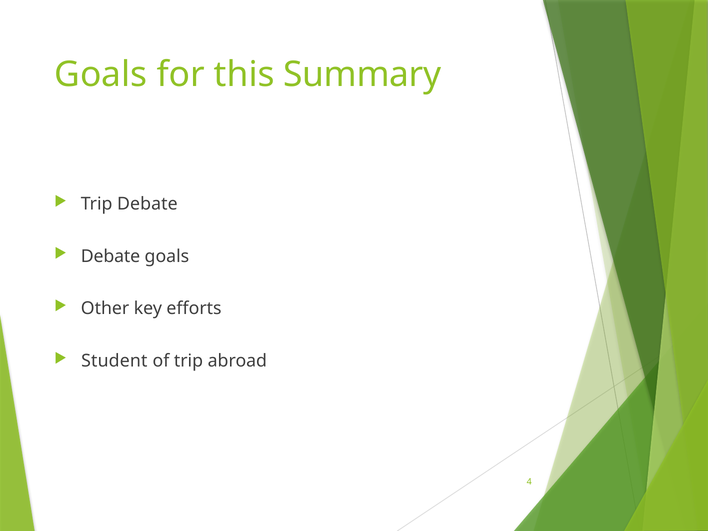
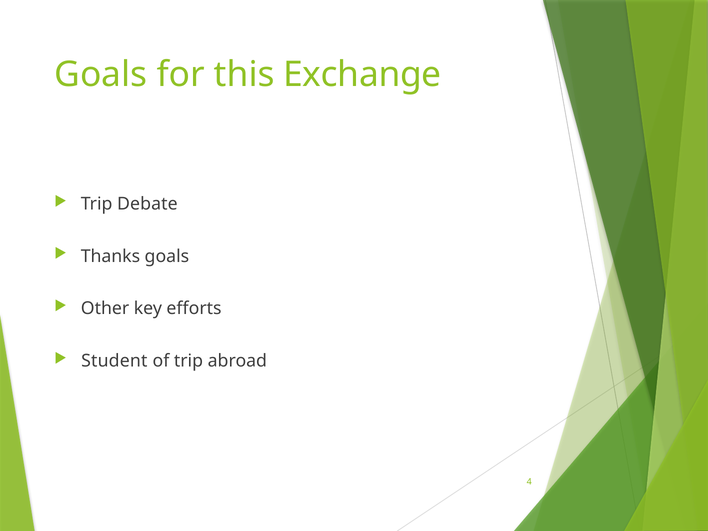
Summary: Summary -> Exchange
Debate at (111, 256): Debate -> Thanks
